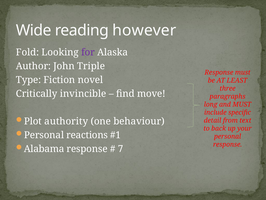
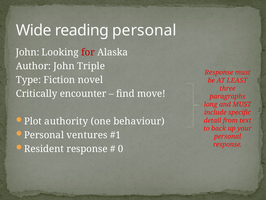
reading however: however -> personal
Fold at (27, 52): Fold -> John
for colour: purple -> red
invincible: invincible -> encounter
reactions: reactions -> ventures
Alabama: Alabama -> Resident
7: 7 -> 0
